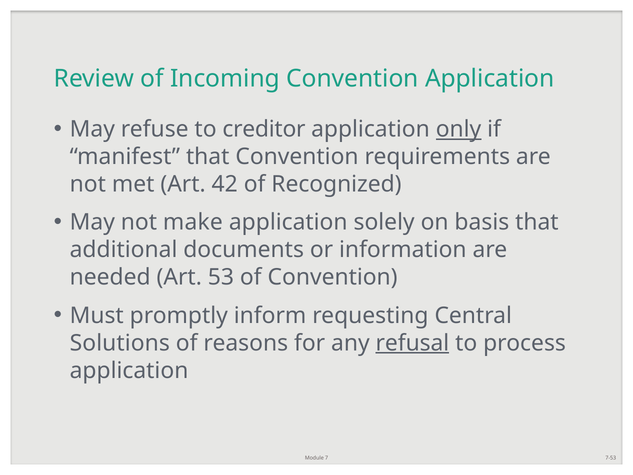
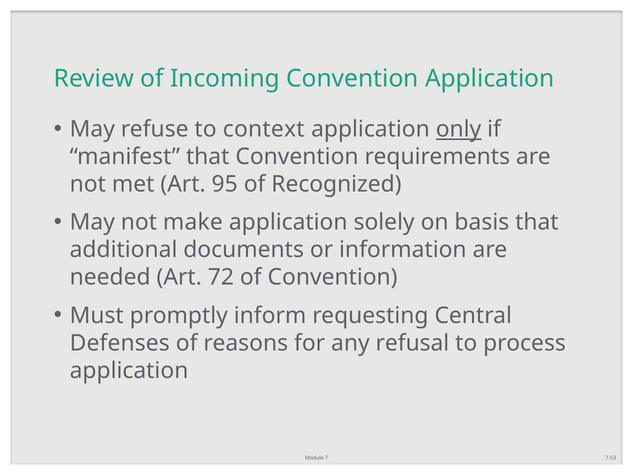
creditor: creditor -> context
42: 42 -> 95
53: 53 -> 72
Solutions: Solutions -> Defenses
refusal underline: present -> none
